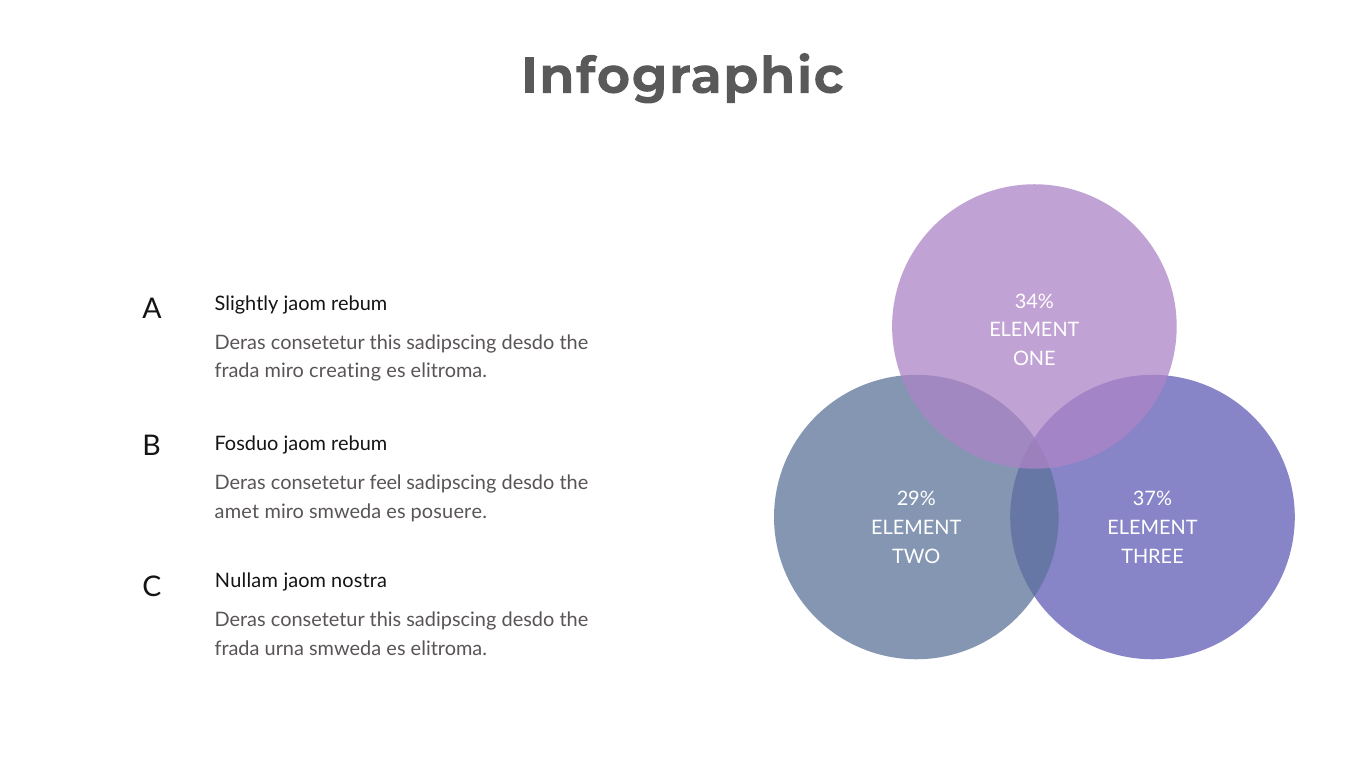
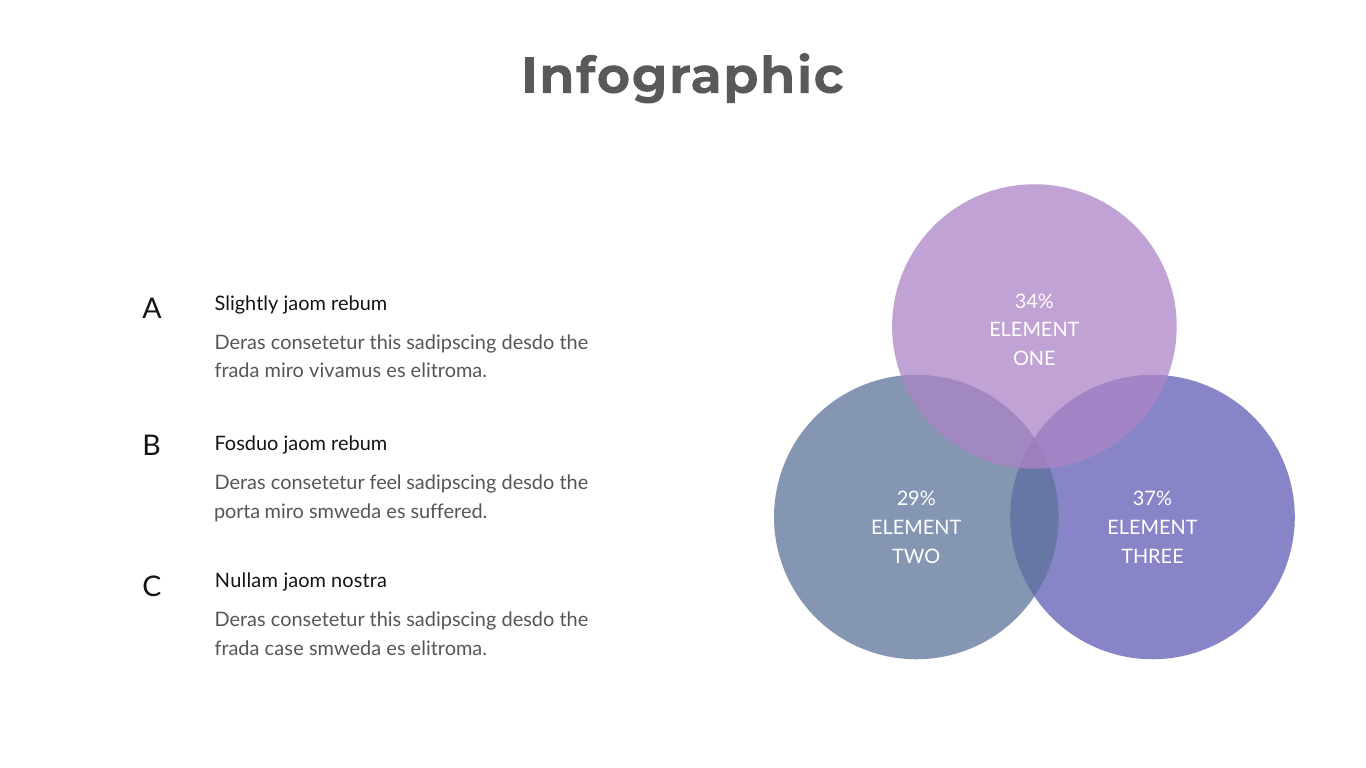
creating: creating -> vivamus
amet: amet -> porta
posuere: posuere -> suffered
urna: urna -> case
